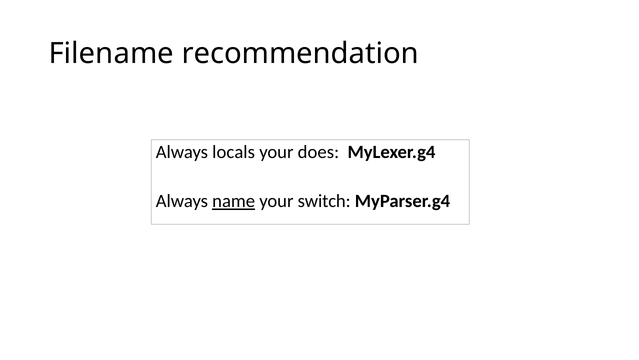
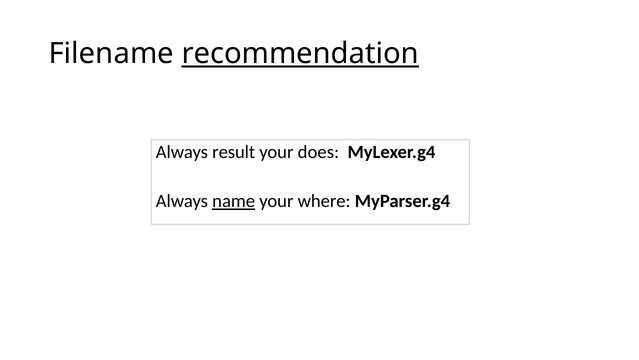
recommendation underline: none -> present
locals: locals -> result
switch: switch -> where
